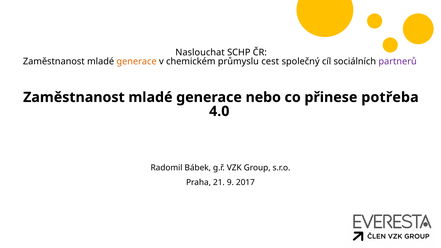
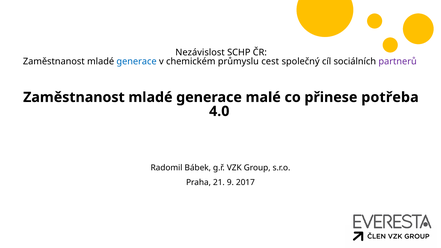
Naslouchat: Naslouchat -> Nezávislost
generace at (137, 62) colour: orange -> blue
nebo: nebo -> malé
